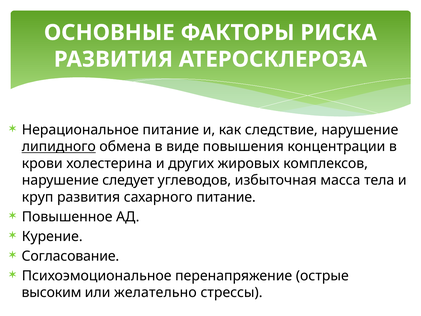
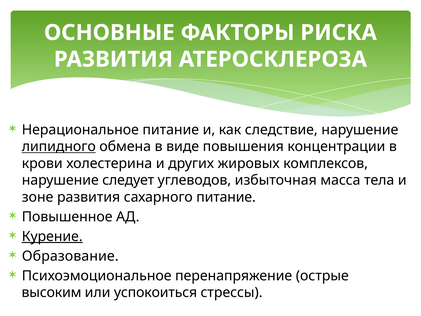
круп: круп -> зоне
Курение underline: none -> present
Согласование: Согласование -> Образование
желательно: желательно -> успокоиться
